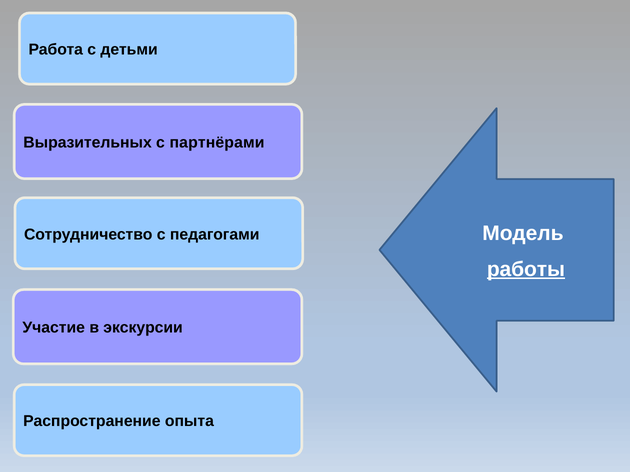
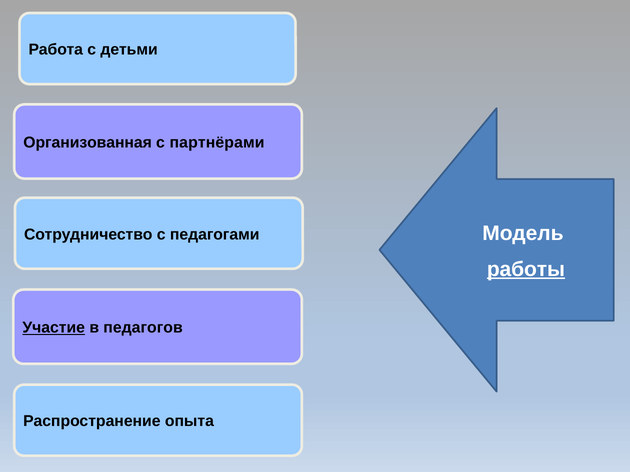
Выразительных: Выразительных -> Организованная
Участие underline: none -> present
экскурсии: экскурсии -> педагогов
